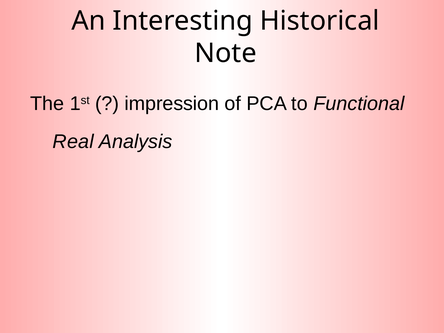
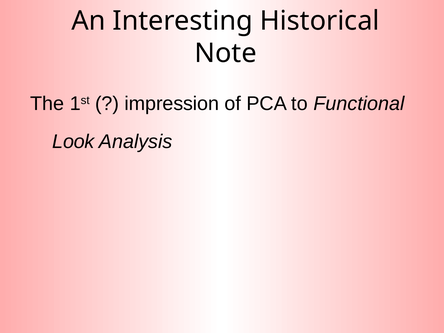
Real: Real -> Look
